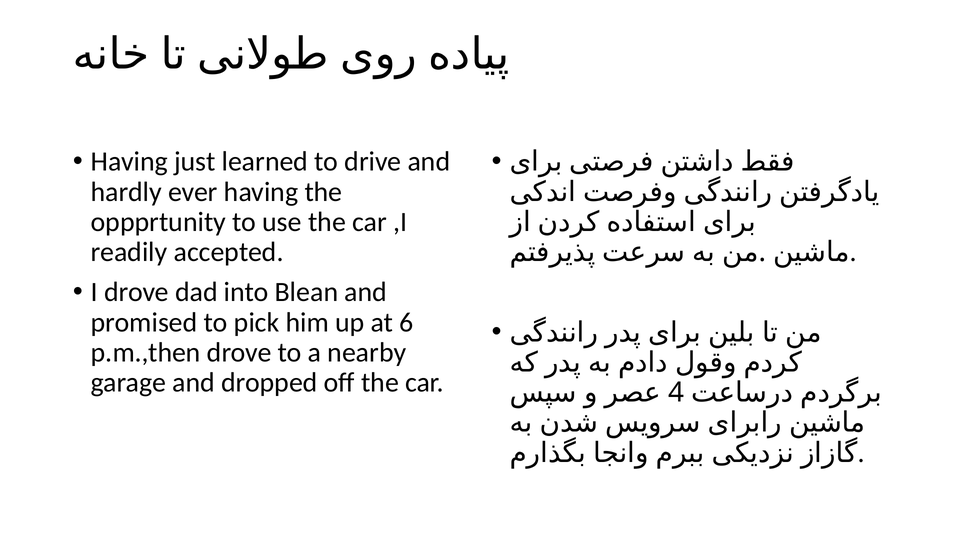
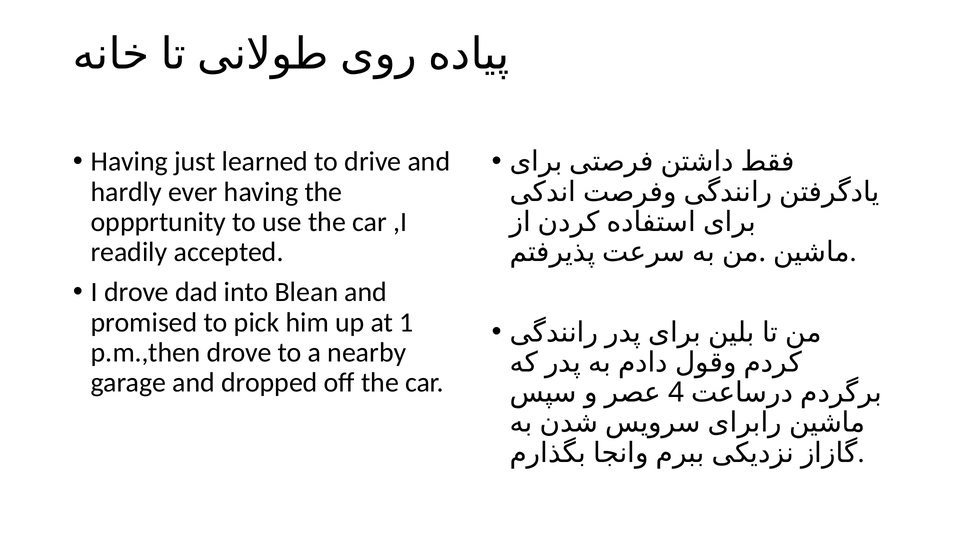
6: 6 -> 1
